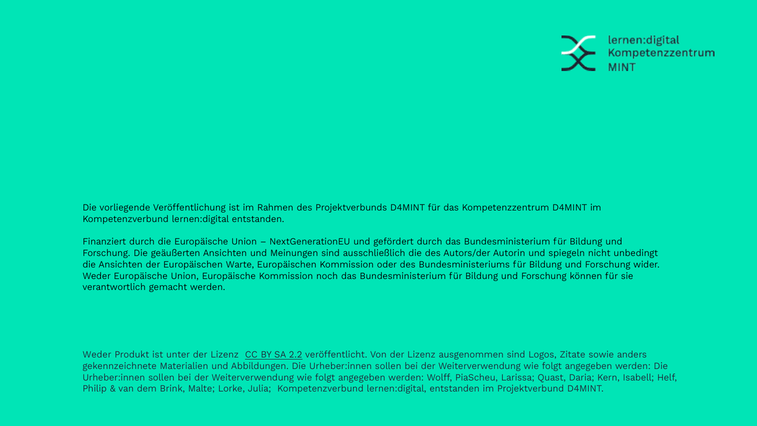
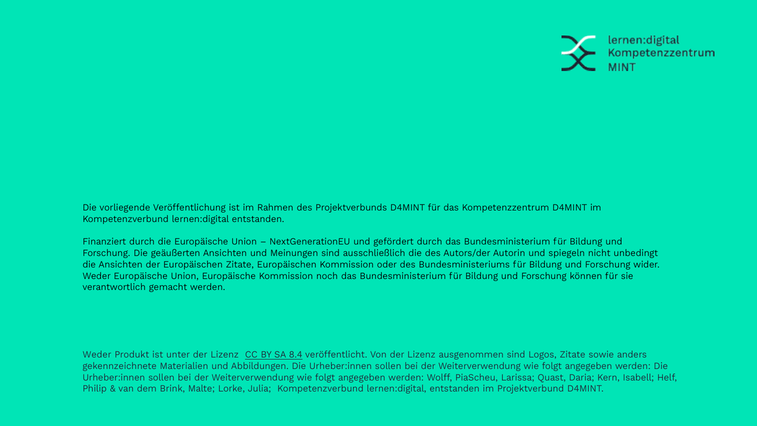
Europäischen Warte: Warte -> Zitate
2.2: 2.2 -> 8.4
